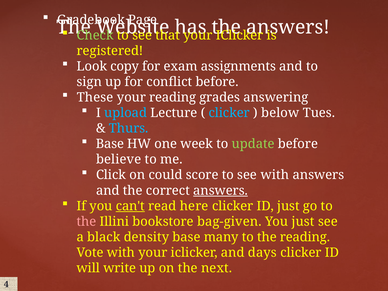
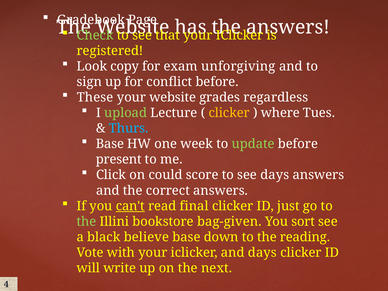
assignments: assignments -> unforgiving
your reading: reading -> website
answering: answering -> regardless
upload colour: light blue -> light green
clicker at (229, 113) colour: light blue -> yellow
below: below -> where
believe: believe -> present
see with: with -> days
answers at (221, 190) underline: present -> none
here: here -> final
the at (86, 222) colour: pink -> light green
You just: just -> sort
density: density -> believe
many: many -> down
